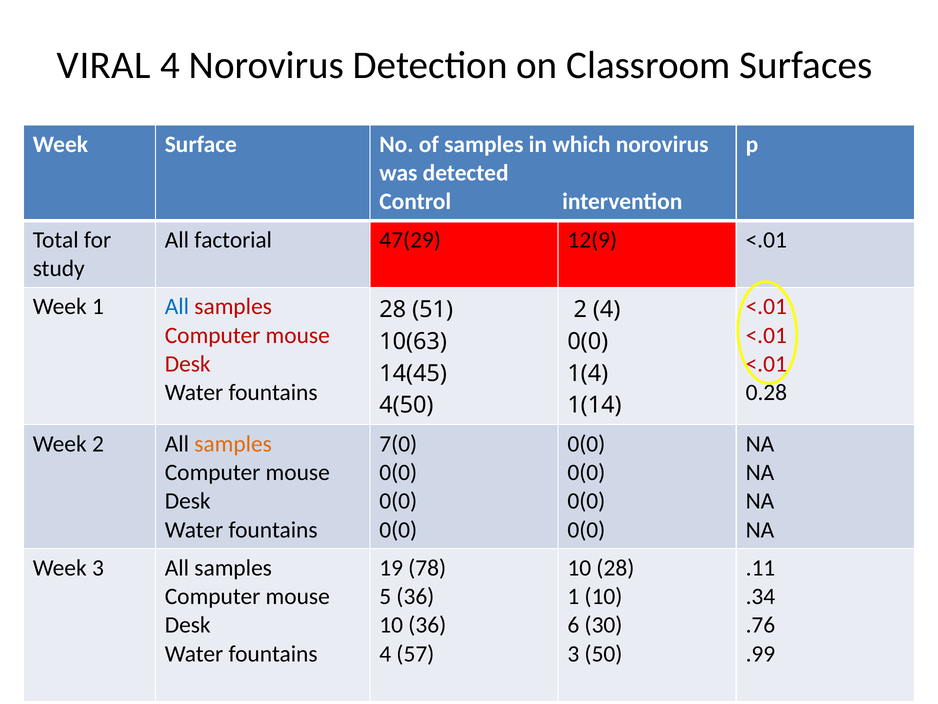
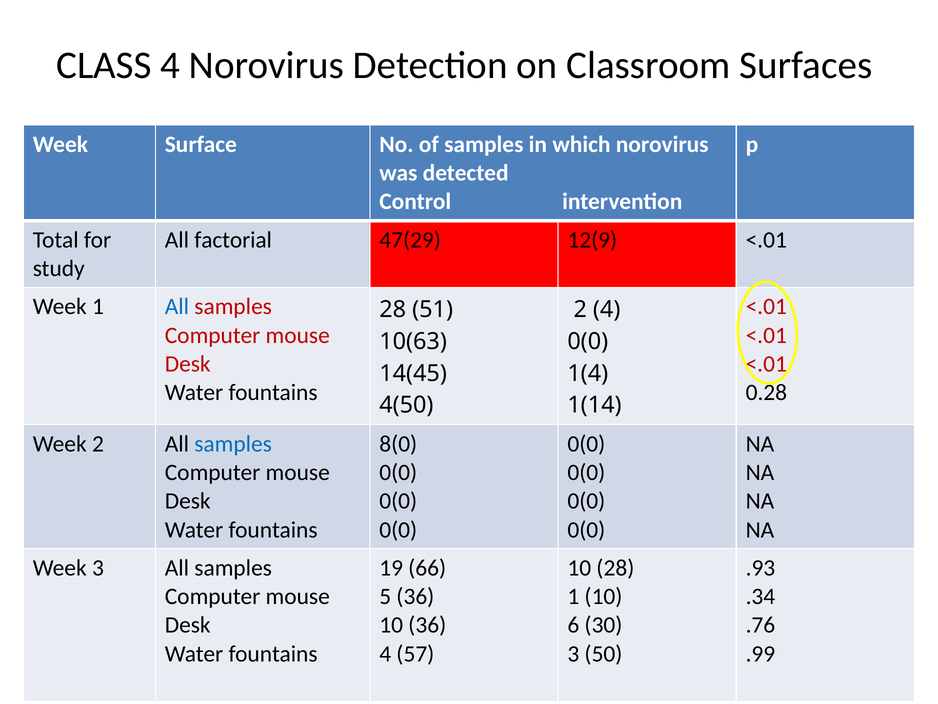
VIRAL: VIRAL -> CLASS
samples at (233, 444) colour: orange -> blue
7(0: 7(0 -> 8(0
78: 78 -> 66
.11: .11 -> .93
